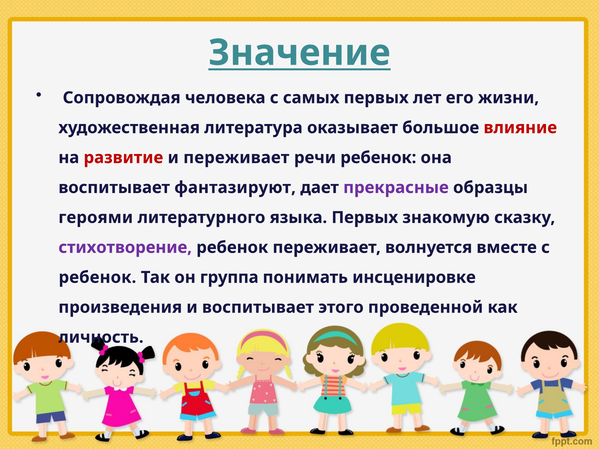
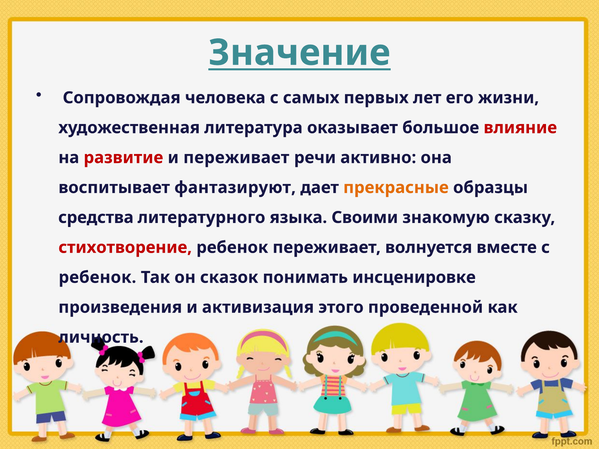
речи ребенок: ребенок -> активно
прекрасные colour: purple -> orange
героями: героями -> средства
языка Первых: Первых -> Своими
стихотворение colour: purple -> red
группа: группа -> сказок
и воспитывает: воспитывает -> активизация
